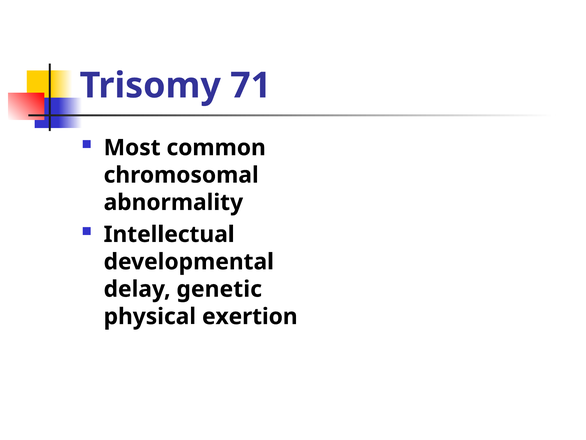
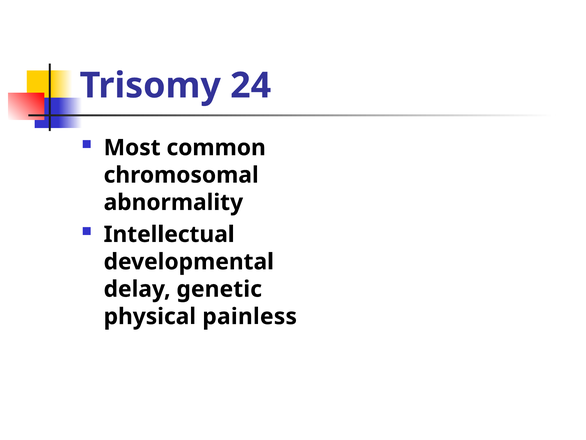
71: 71 -> 24
exertion: exertion -> painless
